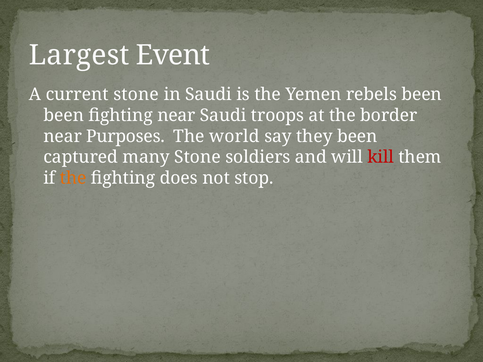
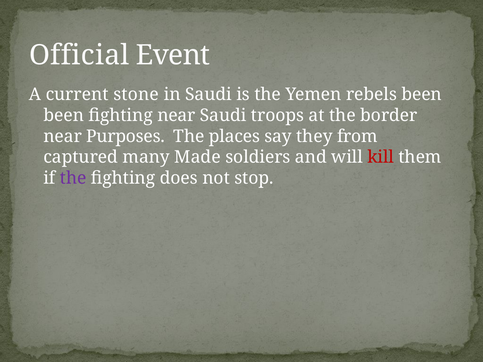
Largest: Largest -> Official
world: world -> places
they been: been -> from
many Stone: Stone -> Made
the at (73, 178) colour: orange -> purple
